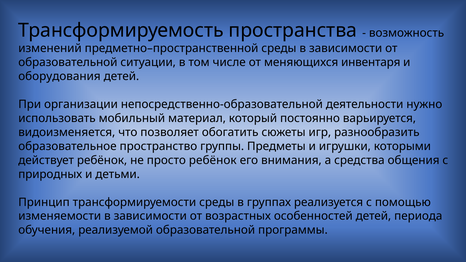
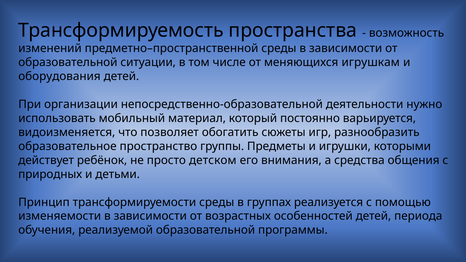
инвентаря: инвентаря -> игрушкам
просто ребёнок: ребёнок -> детском
